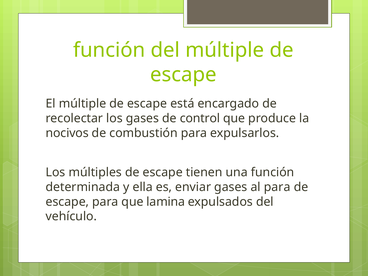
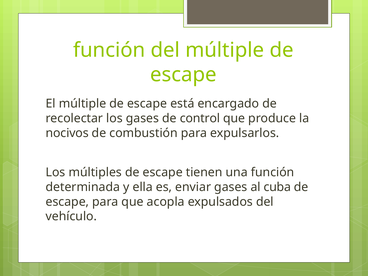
al para: para -> cuba
lamina: lamina -> acopla
